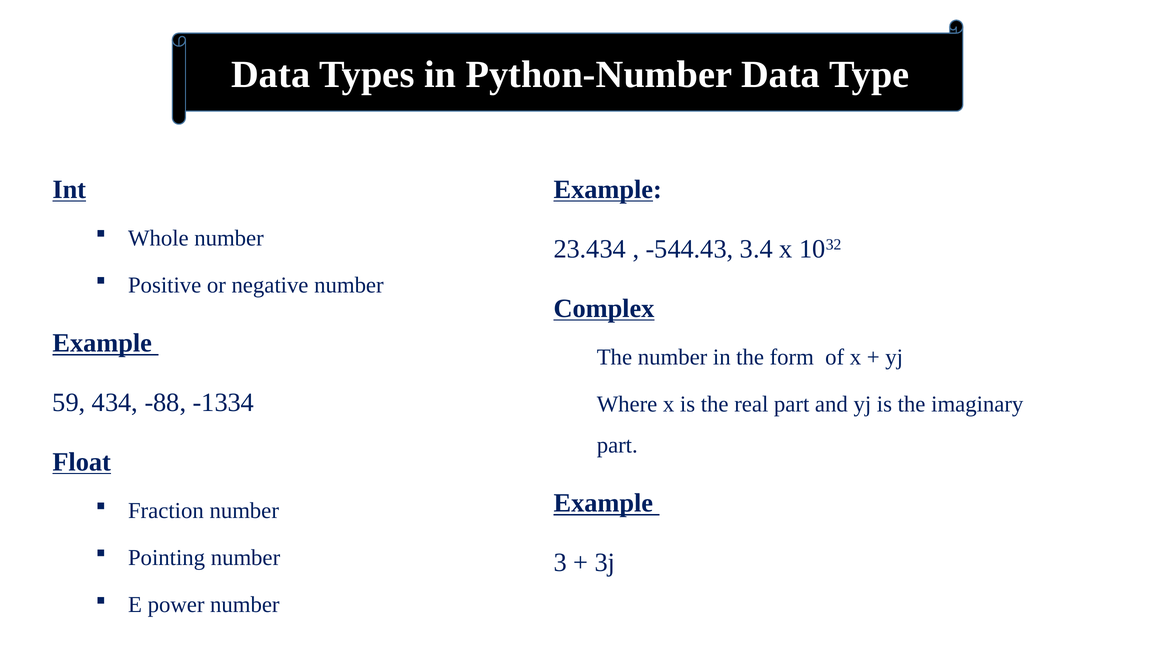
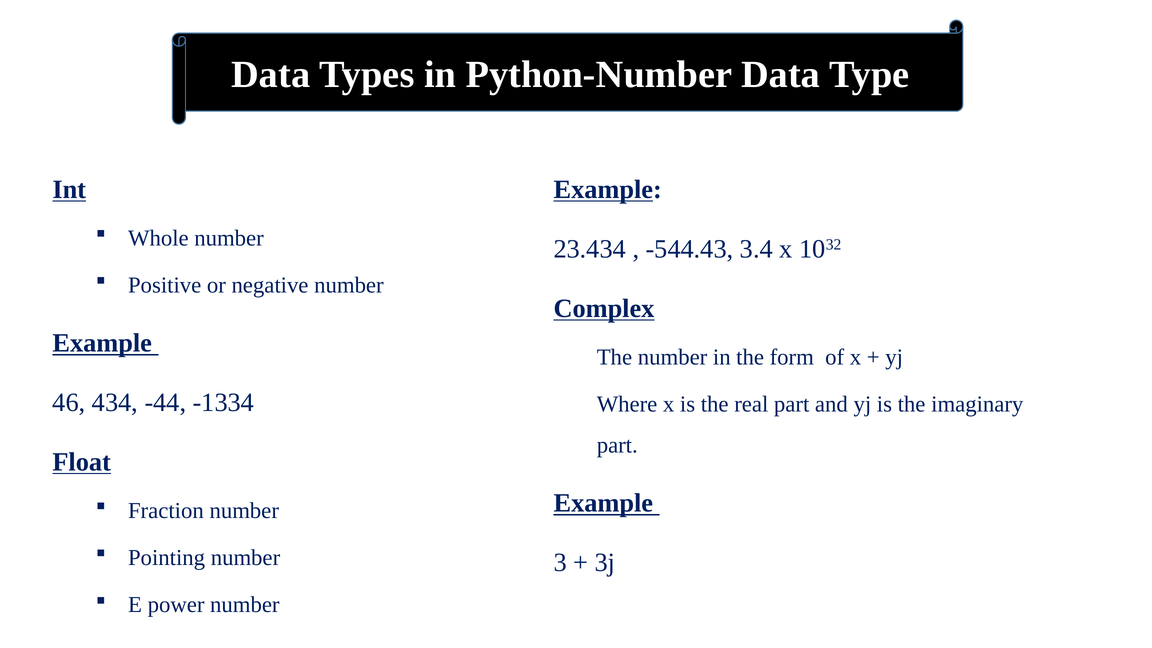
59: 59 -> 46
-88: -88 -> -44
